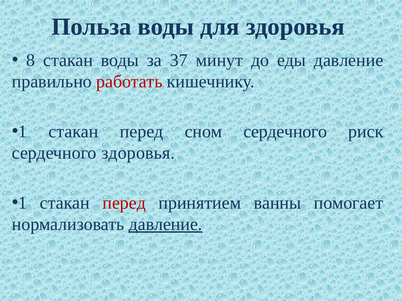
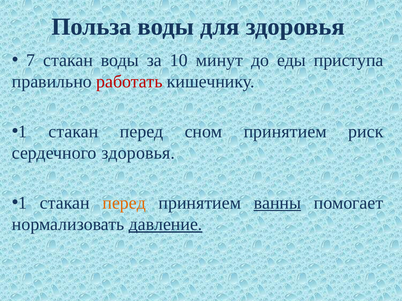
8: 8 -> 7
37: 37 -> 10
еды давление: давление -> приступа
сном сердечного: сердечного -> принятием
перед at (124, 203) colour: red -> orange
ванны underline: none -> present
